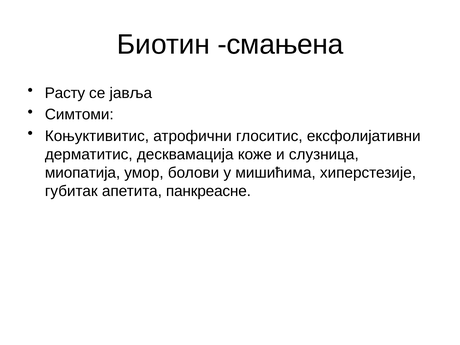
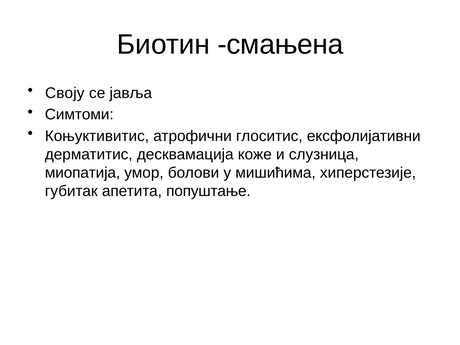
Расту: Расту -> Своју
панкреасне: панкреасне -> попуштање
